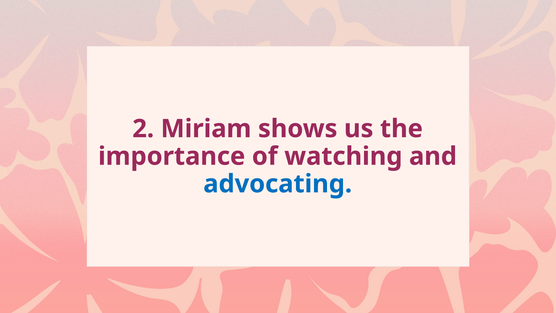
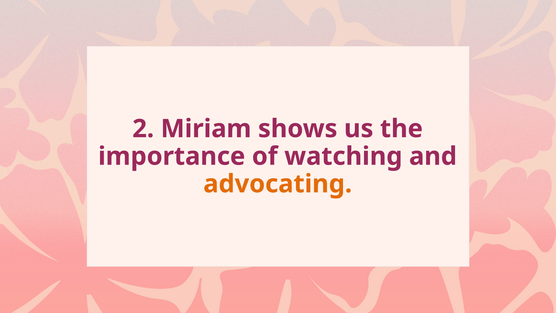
advocating colour: blue -> orange
